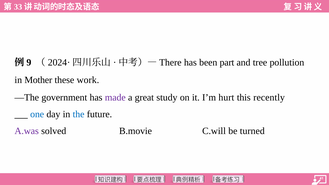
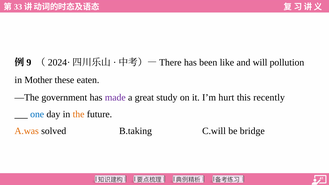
part: part -> like
tree: tree -> will
work: work -> eaten
the colour: blue -> orange
A.was colour: purple -> orange
B.movie: B.movie -> B.taking
turned: turned -> bridge
